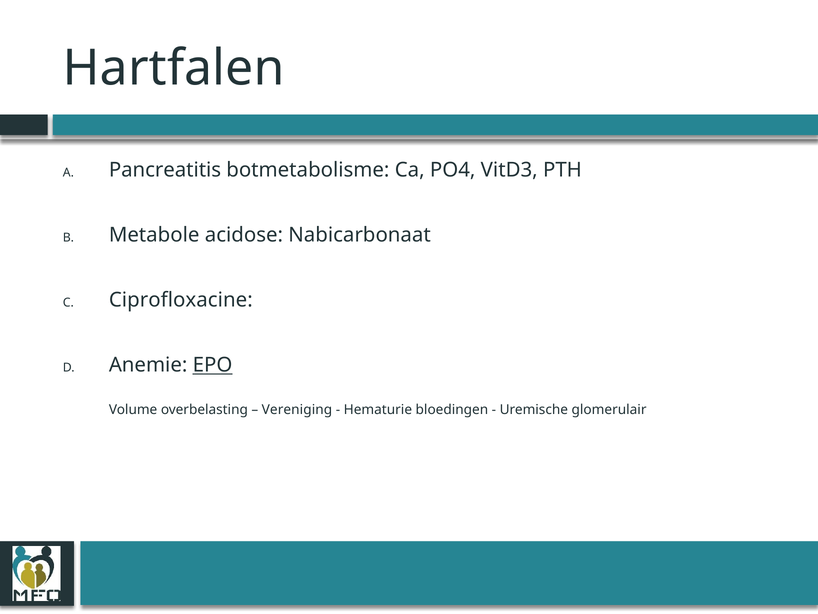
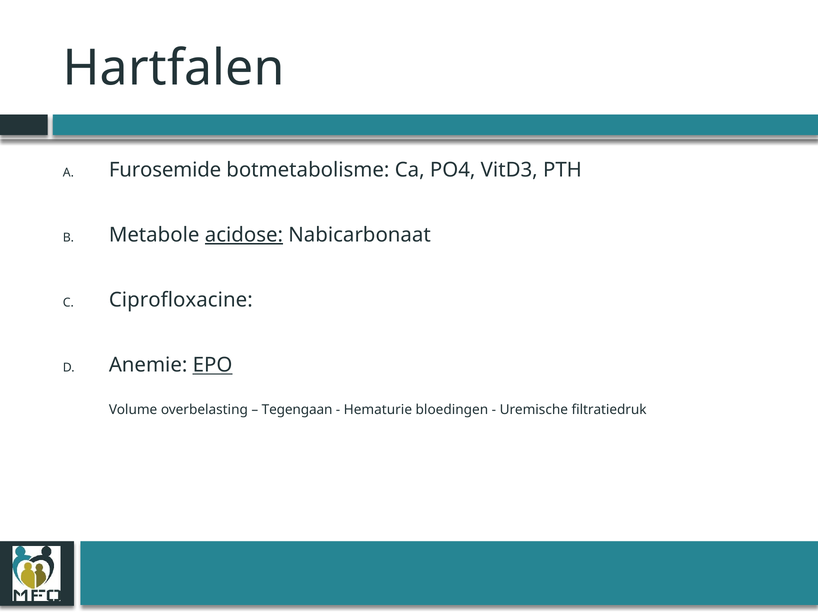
Pancreatitis: Pancreatitis -> Furosemide
acidose underline: none -> present
Vereniging: Vereniging -> Tegengaan
glomerulair: glomerulair -> filtratiedruk
